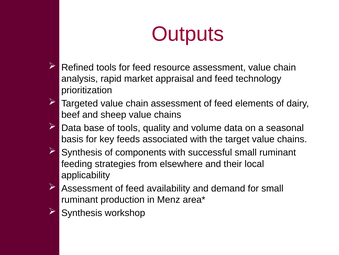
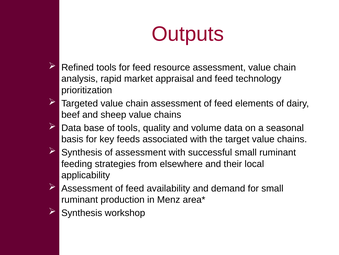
of components: components -> assessment
